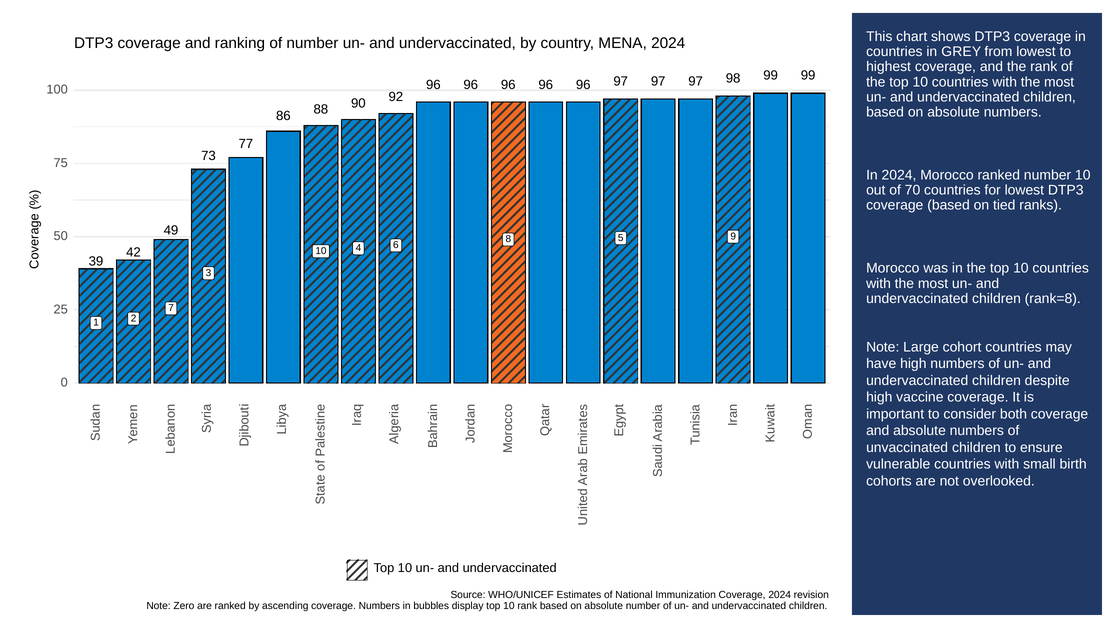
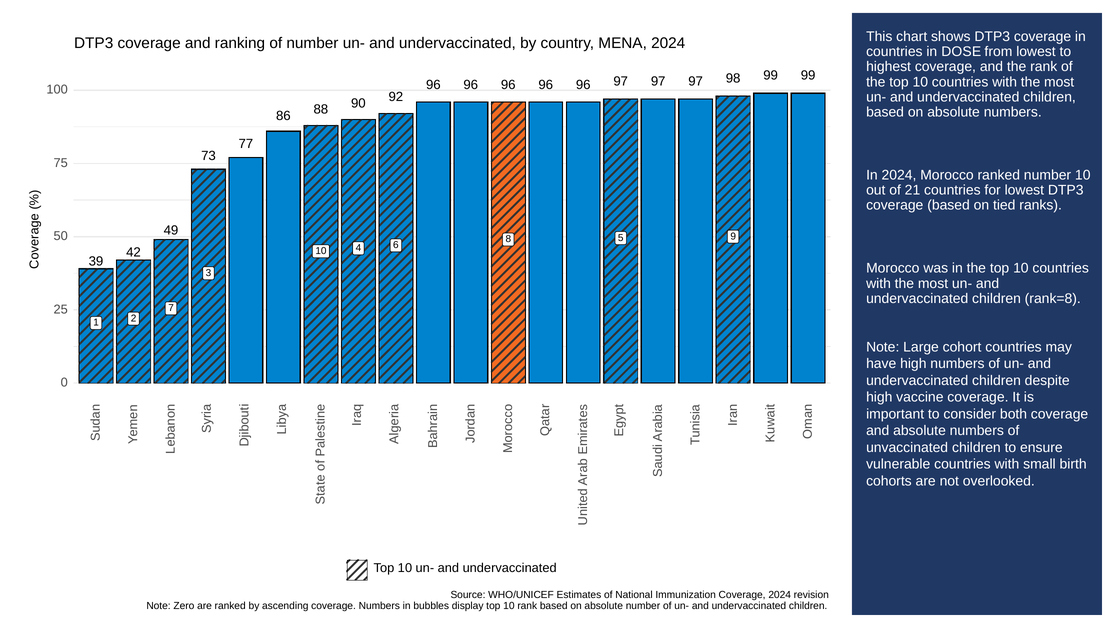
GREY: GREY -> DOSE
70: 70 -> 21
